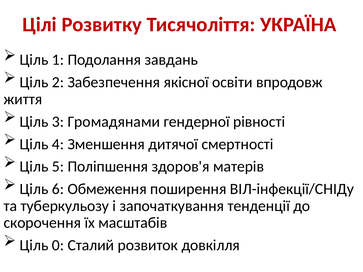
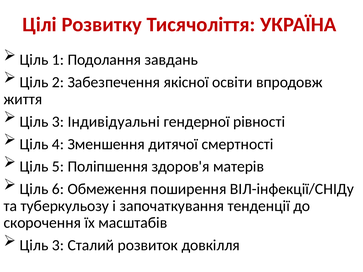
Громадянами: Громадянами -> Індивідуальні
0 at (58, 246): 0 -> 3
